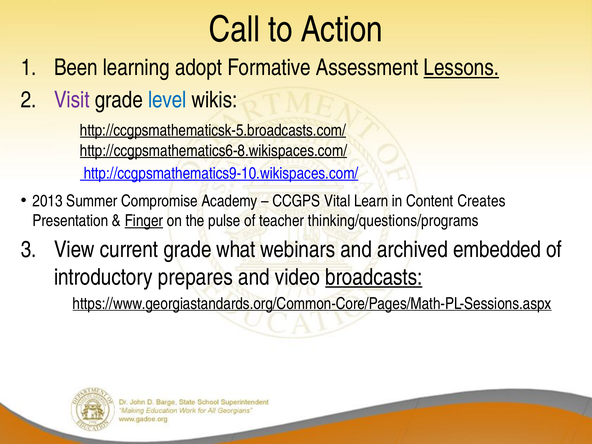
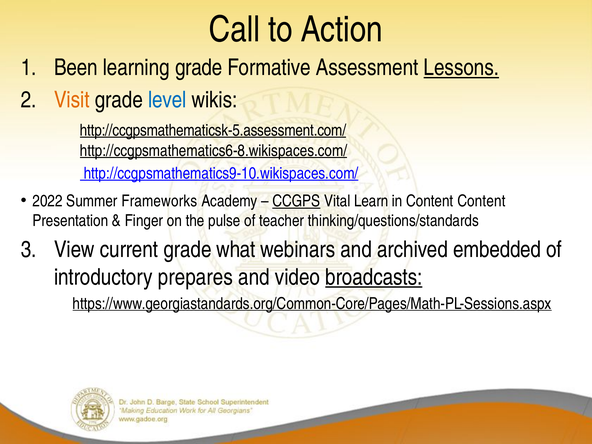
learning adopt: adopt -> grade
Visit colour: purple -> orange
http://ccgpsmathematicsk-5.broadcasts.com/: http://ccgpsmathematicsk-5.broadcasts.com/ -> http://ccgpsmathematicsk-5.assessment.com/
2013: 2013 -> 2022
Compromise: Compromise -> Frameworks
CCGPS underline: none -> present
Content Creates: Creates -> Content
Finger underline: present -> none
thinking/questions/programs: thinking/questions/programs -> thinking/questions/standards
